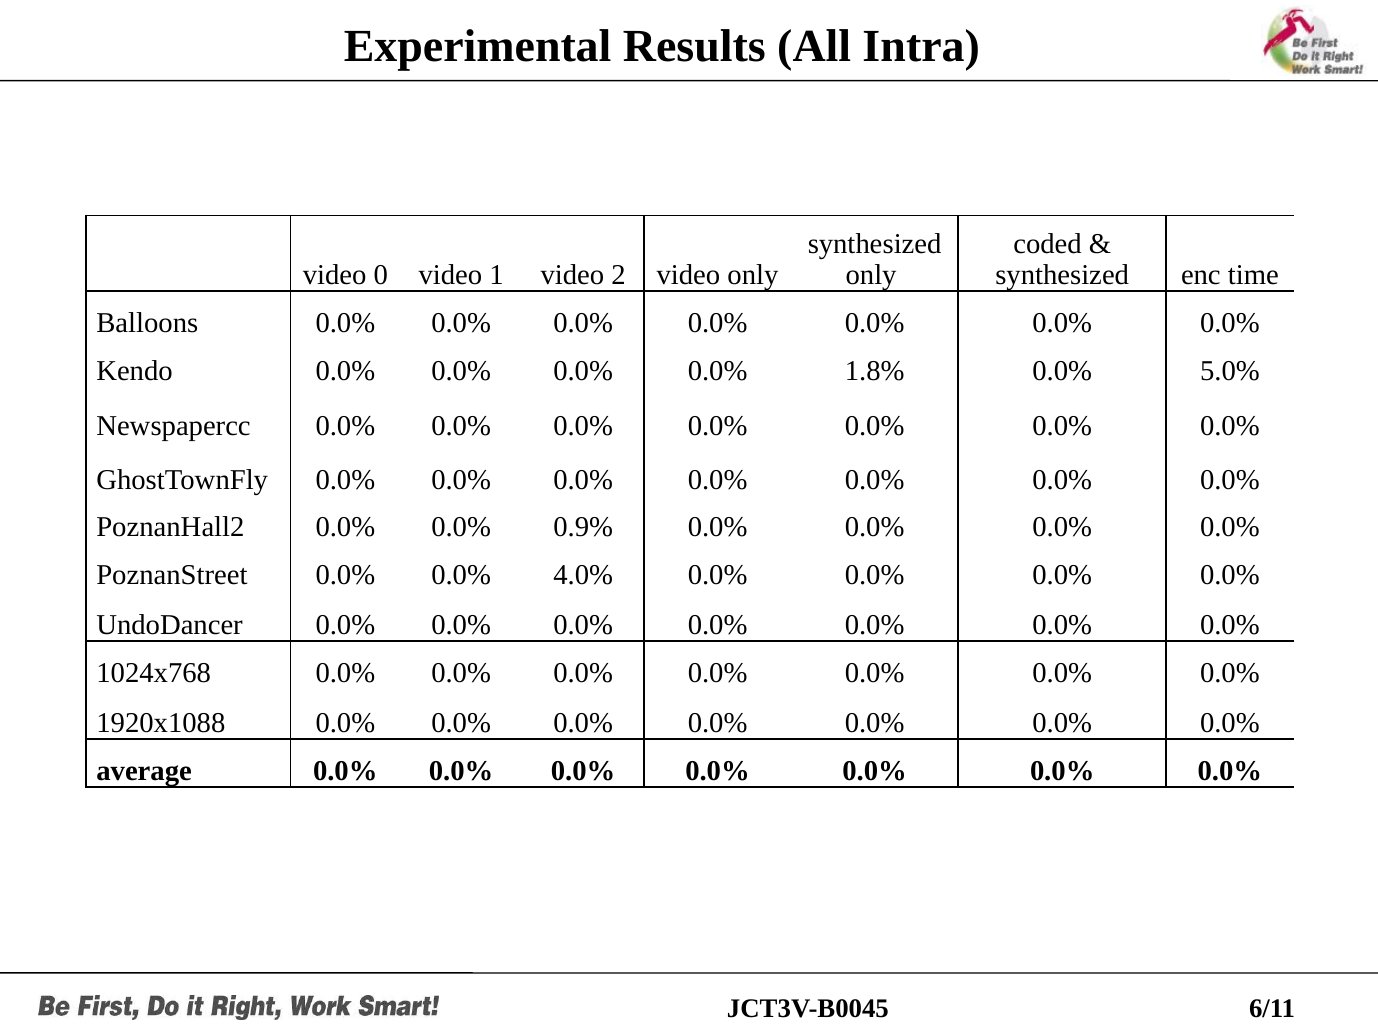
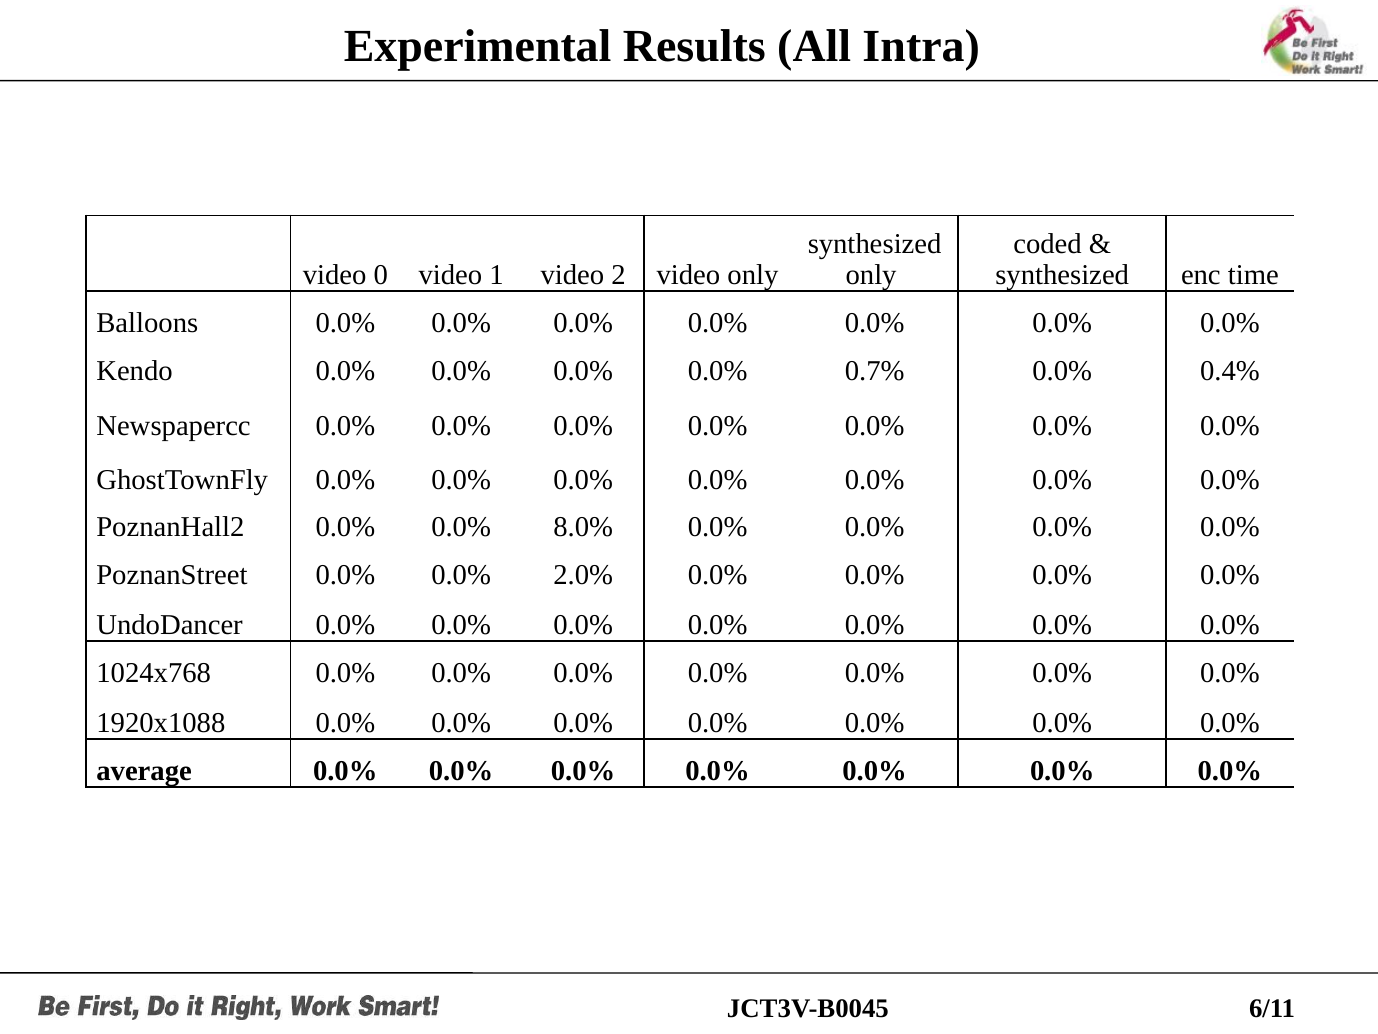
1.8%: 1.8% -> 0.7%
5.0%: 5.0% -> 0.4%
0.9%: 0.9% -> 8.0%
4.0%: 4.0% -> 2.0%
